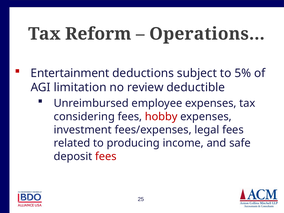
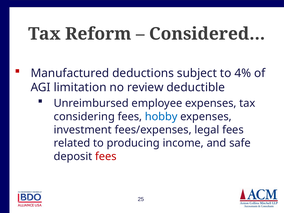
Operations…: Operations… -> Considered…
Entertainment: Entertainment -> Manufactured
5%: 5% -> 4%
hobby colour: red -> blue
